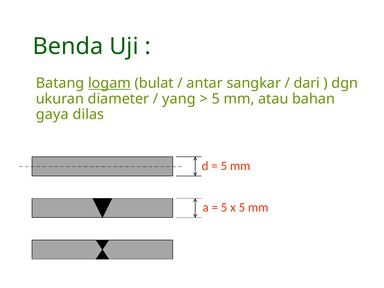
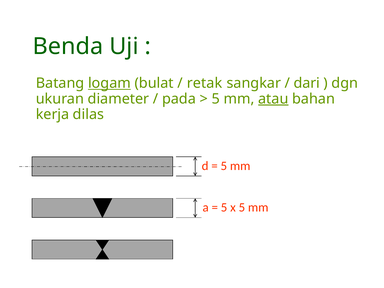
antar: antar -> retak
yang: yang -> pada
atau underline: none -> present
gaya: gaya -> kerja
